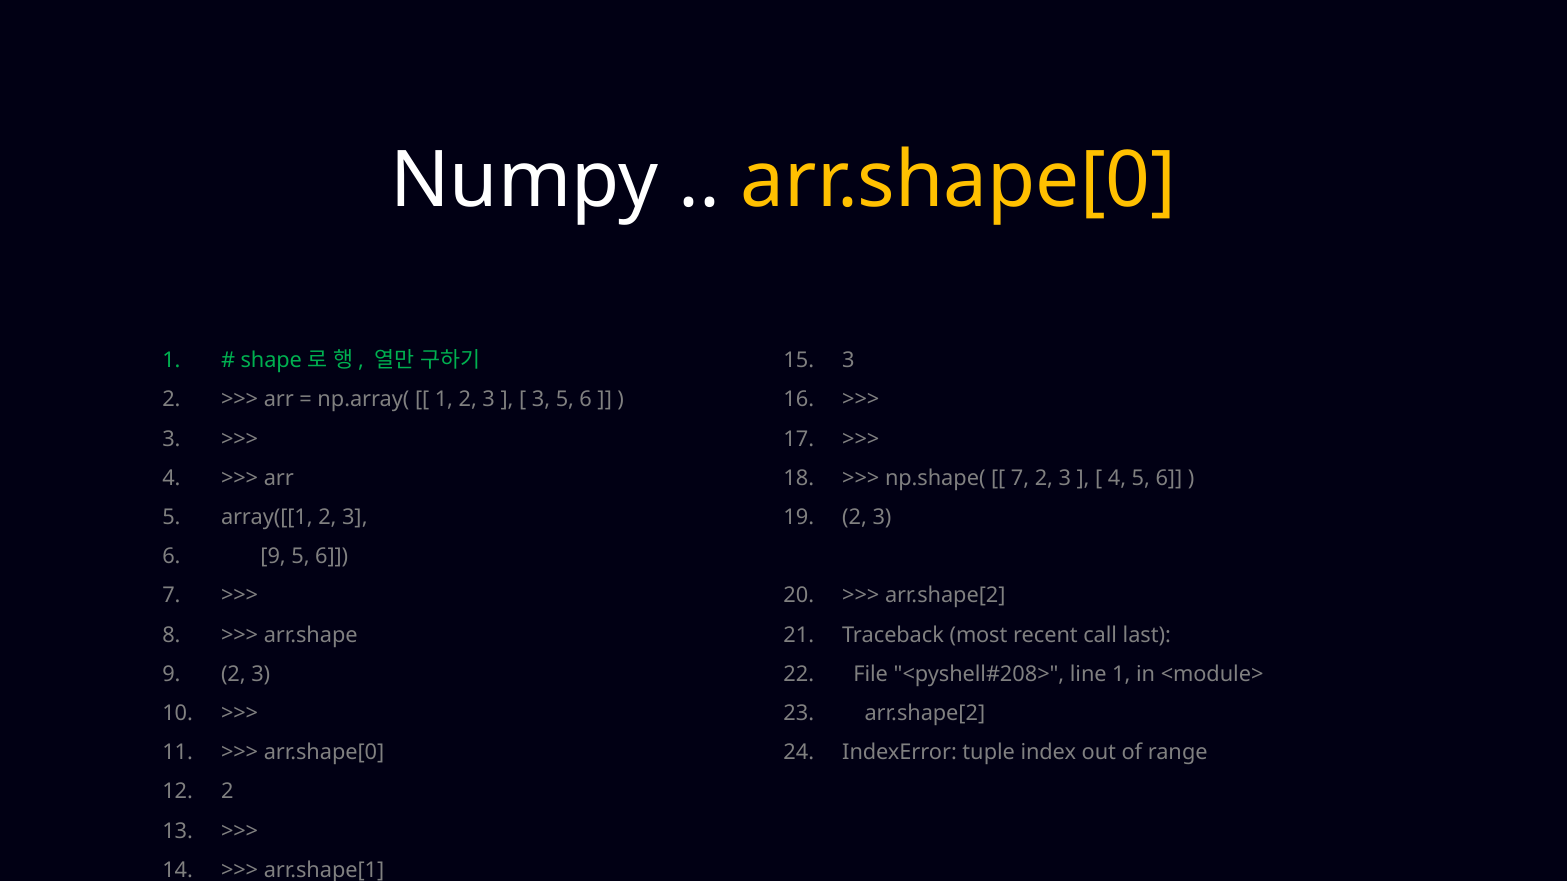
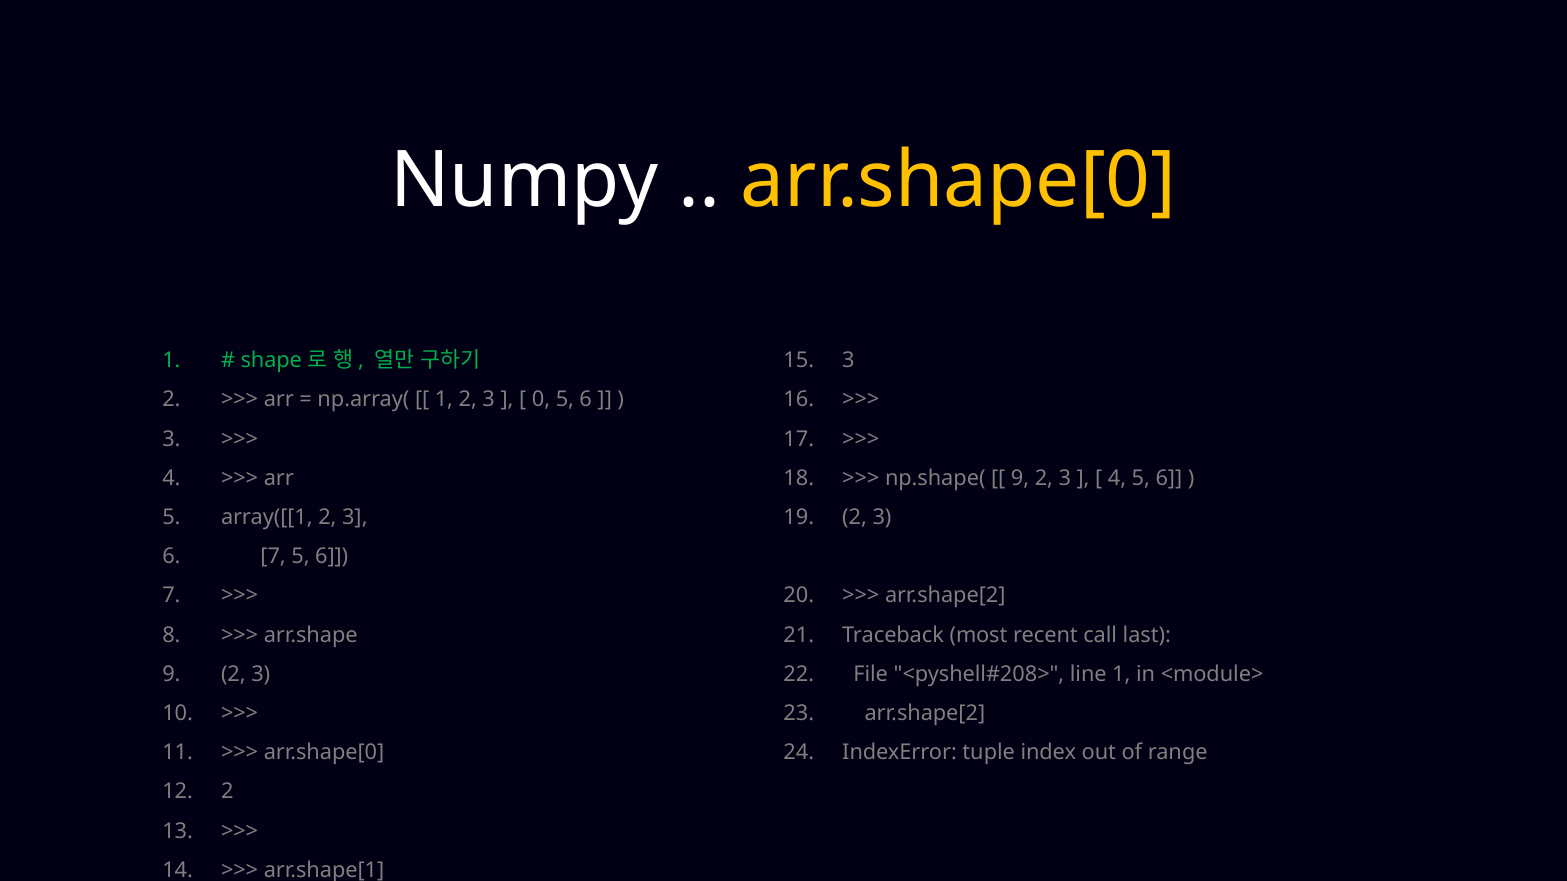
3 at (541, 400): 3 -> 0
7 at (1020, 478): 7 -> 9
9 at (273, 557): 9 -> 7
